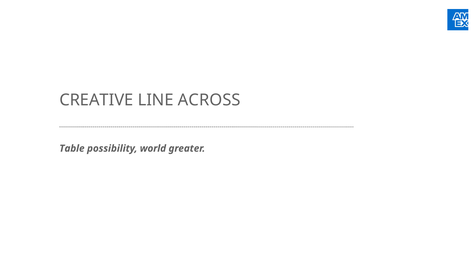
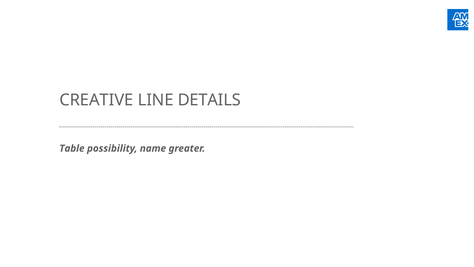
ACROSS: ACROSS -> DETAILS
world: world -> name
